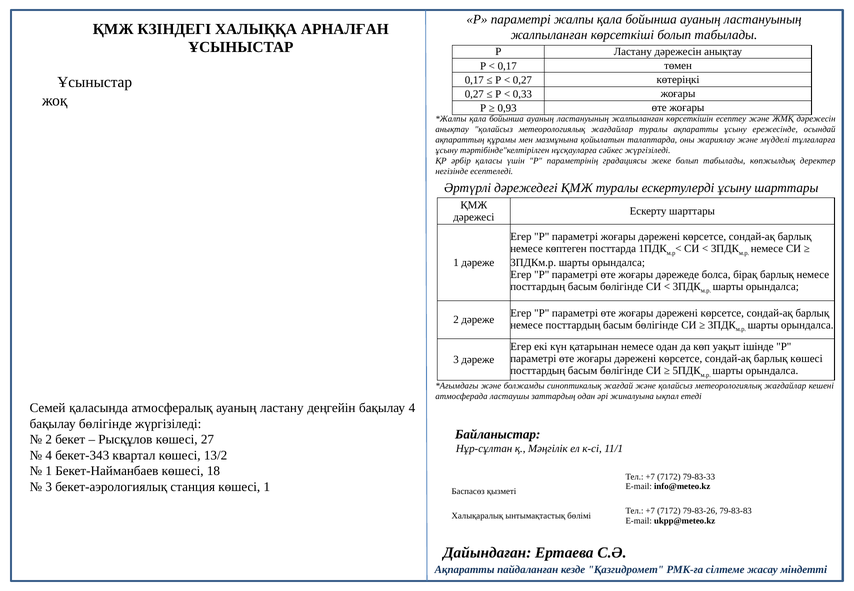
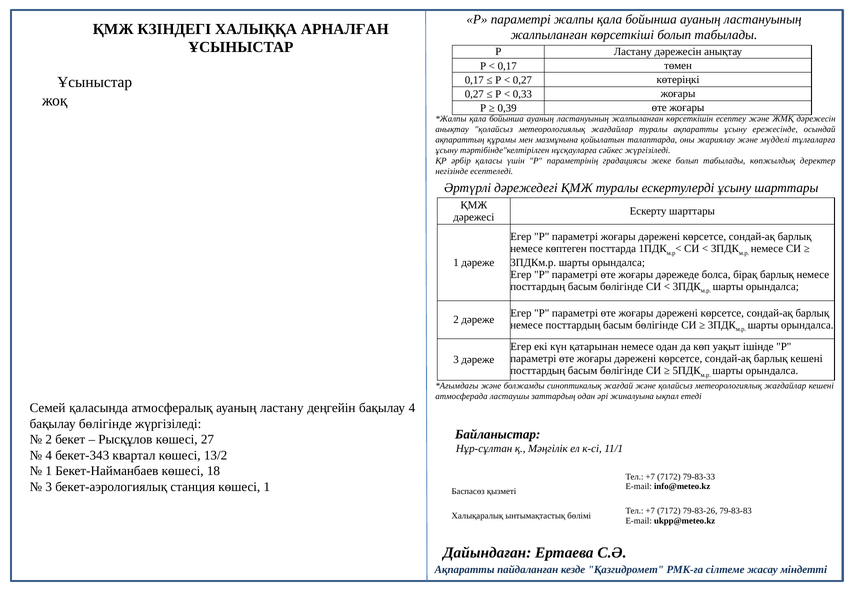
0,93: 0,93 -> 0,39
барлық көшесі: көшесі -> кешені
